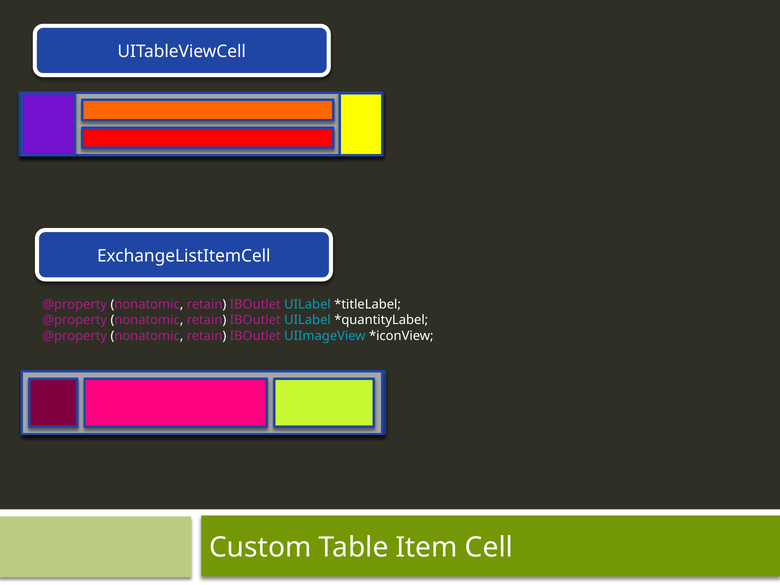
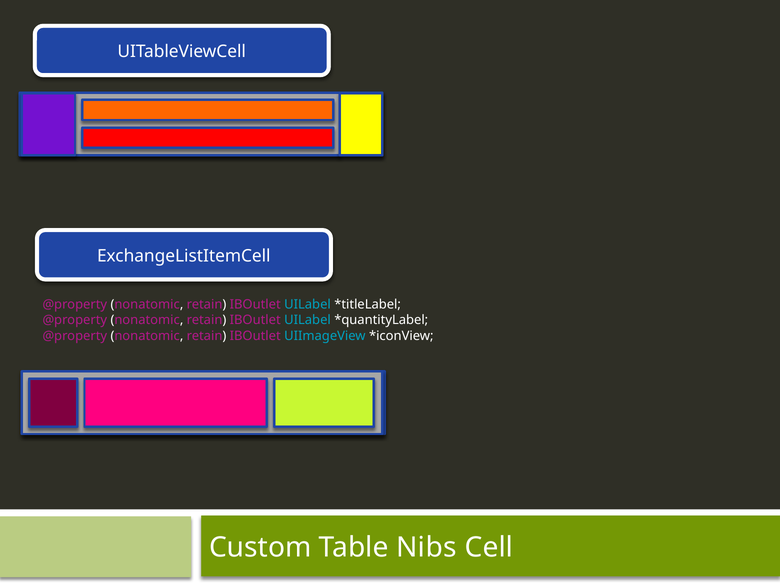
Item: Item -> Nibs
